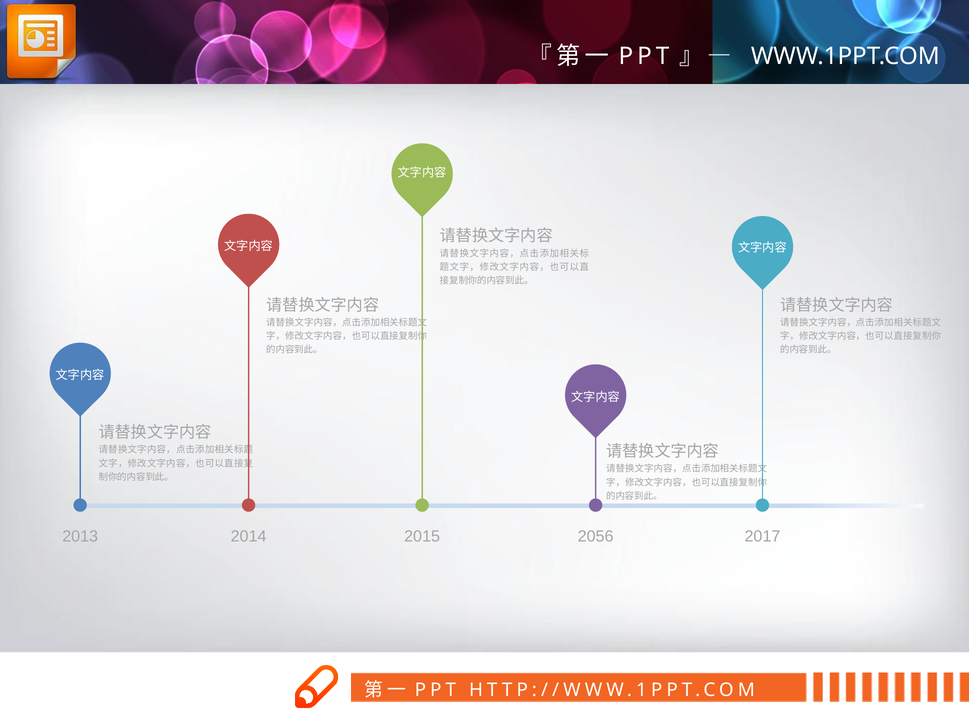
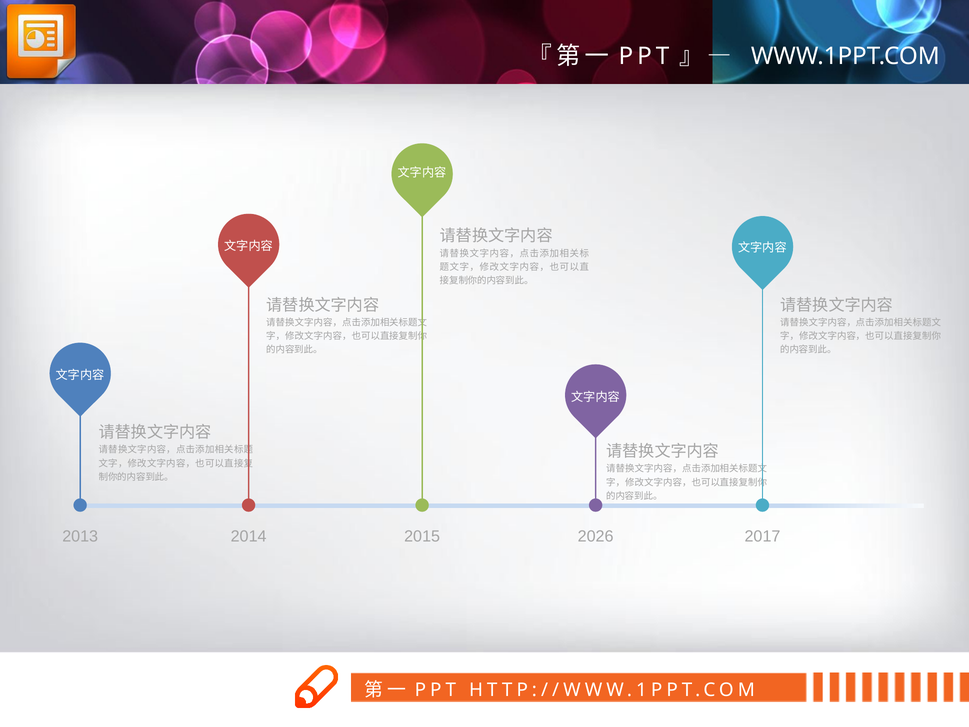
2056: 2056 -> 2026
